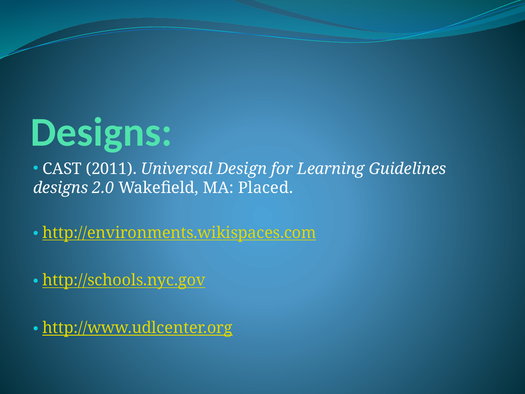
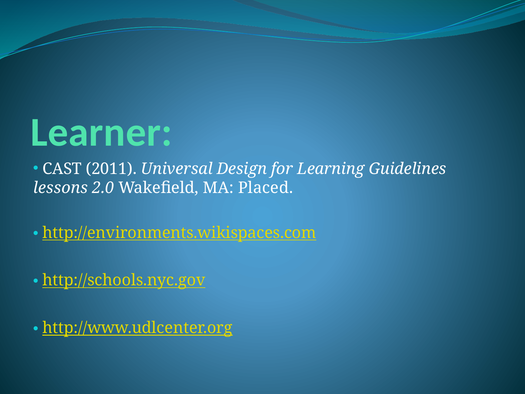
Designs at (101, 132): Designs -> Learner
designs at (61, 188): designs -> lessons
